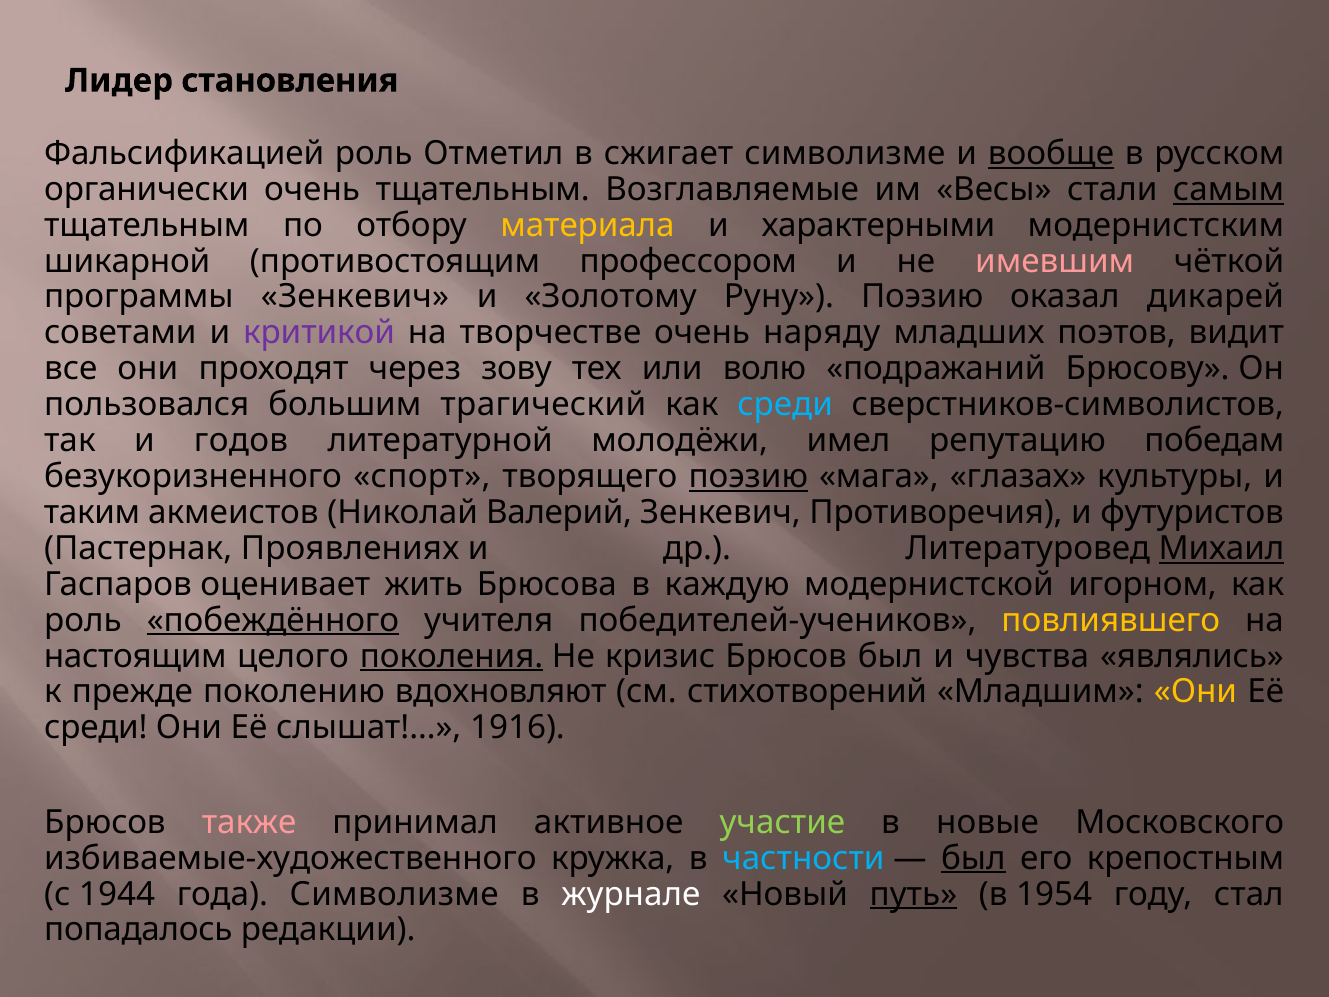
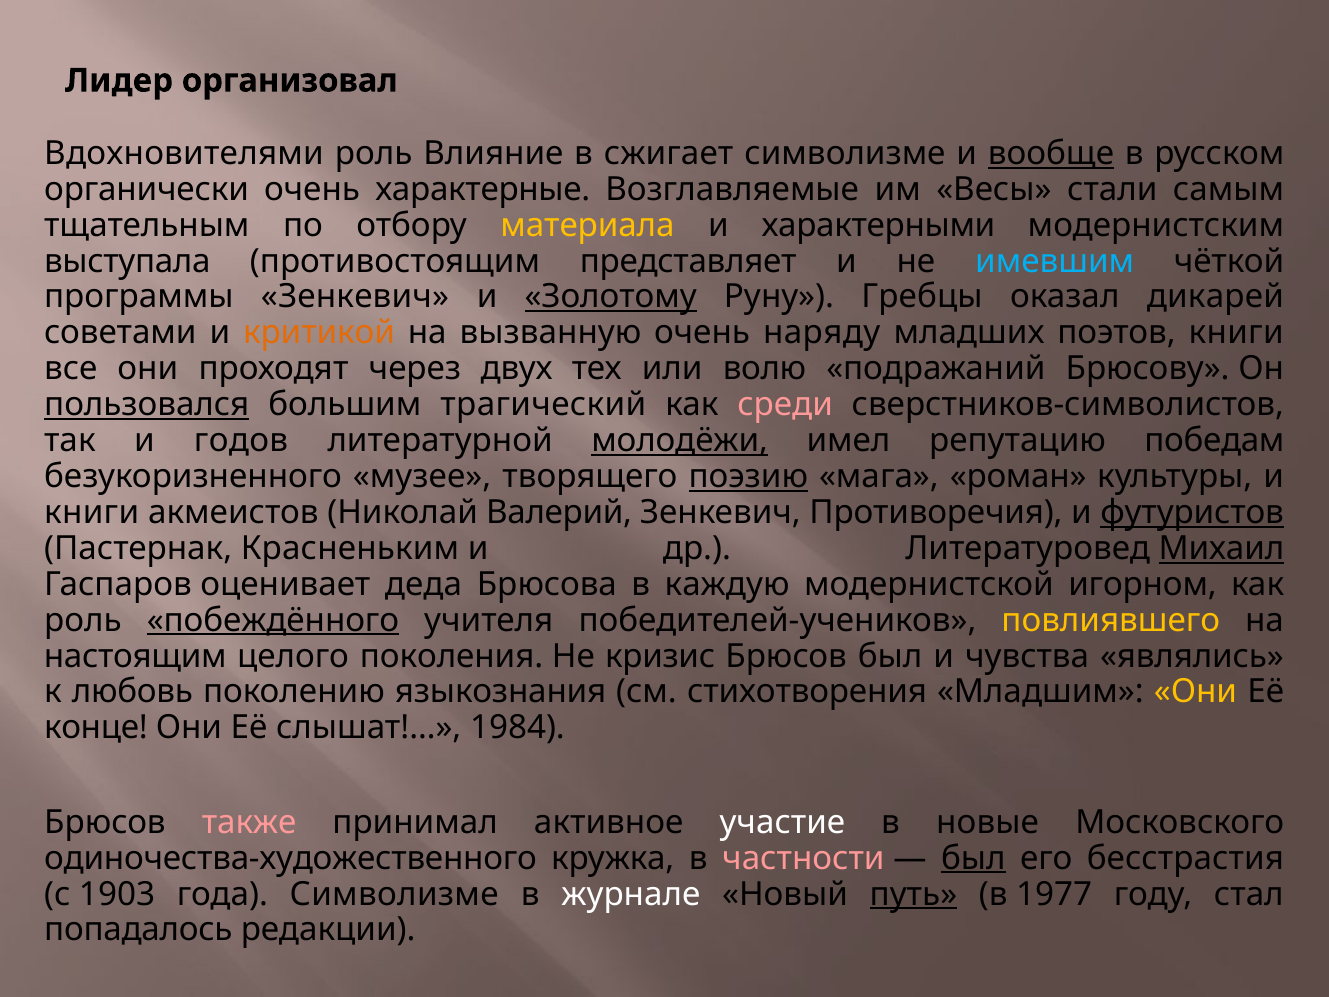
становления: становления -> организовал
Фальсификацией: Фальсификацией -> Вдохновителями
Отметил: Отметил -> Влияние
очень тщательным: тщательным -> характерные
самым underline: present -> none
шикарной: шикарной -> выступала
профессором: профессором -> представляет
имевшим colour: pink -> light blue
Золотому underline: none -> present
Руну Поэзию: Поэзию -> Гребцы
критикой colour: purple -> orange
творчестве: творчестве -> вызванную
поэтов видит: видит -> книги
зову: зову -> двух
пользовался underline: none -> present
среди at (785, 405) colour: light blue -> pink
молодёжи underline: none -> present
спорт: спорт -> музее
глазах: глазах -> роман
таким at (92, 512): таким -> книги
футуристов underline: none -> present
Проявлениях: Проявлениях -> Красненьким
жить: жить -> деда
поколения underline: present -> none
прежде: прежде -> любовь
вдохновляют: вдохновляют -> языкознания
стихотворений: стихотворений -> стихотворения
среди at (96, 728): среди -> конце
1916: 1916 -> 1984
участие colour: light green -> white
избиваемые-художественного: избиваемые-художественного -> одиночества-художественного
частности colour: light blue -> pink
крепостным: крепостным -> бесстрастия
1944: 1944 -> 1903
1954: 1954 -> 1977
